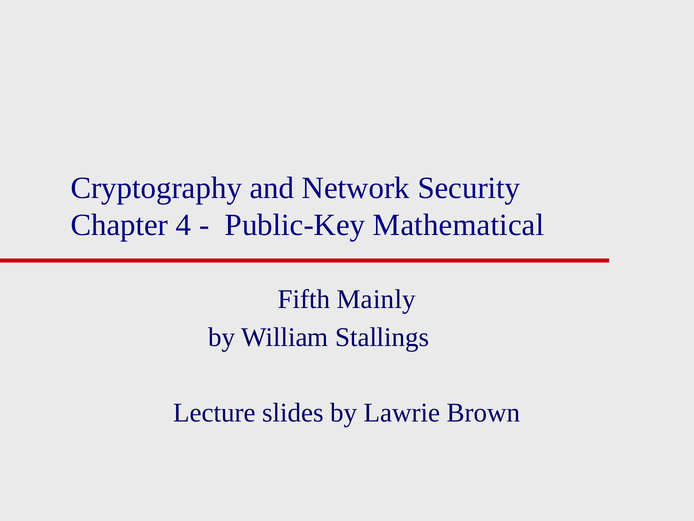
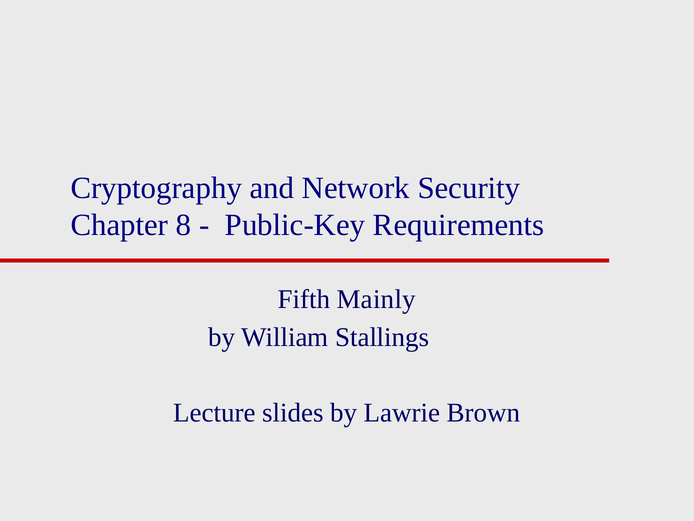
4: 4 -> 8
Mathematical: Mathematical -> Requirements
